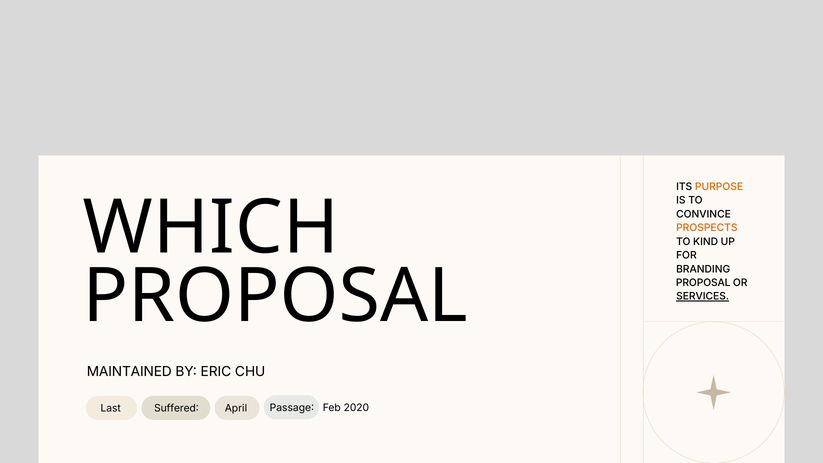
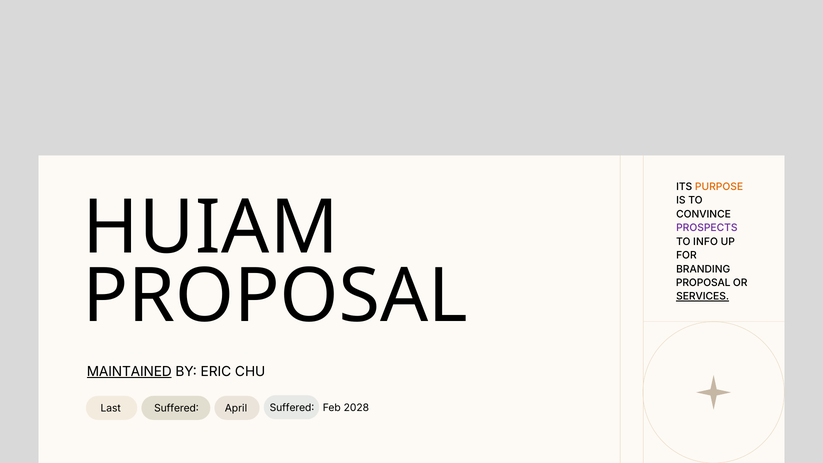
WHICH: WHICH -> HUIAM
PROSPECTS colour: orange -> purple
KIND: KIND -> INFO
MAINTAINED underline: none -> present
Passage at (292, 408): Passage -> Suffered
2020: 2020 -> 2028
